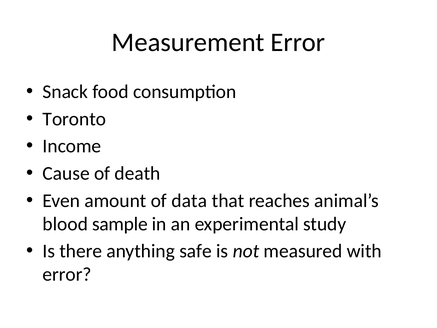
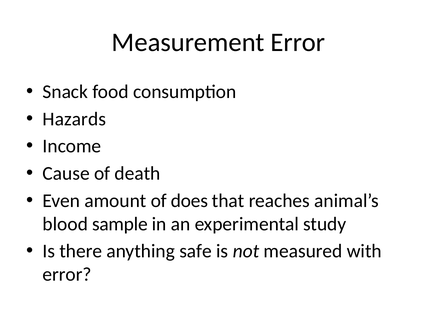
Toronto: Toronto -> Hazards
data: data -> does
